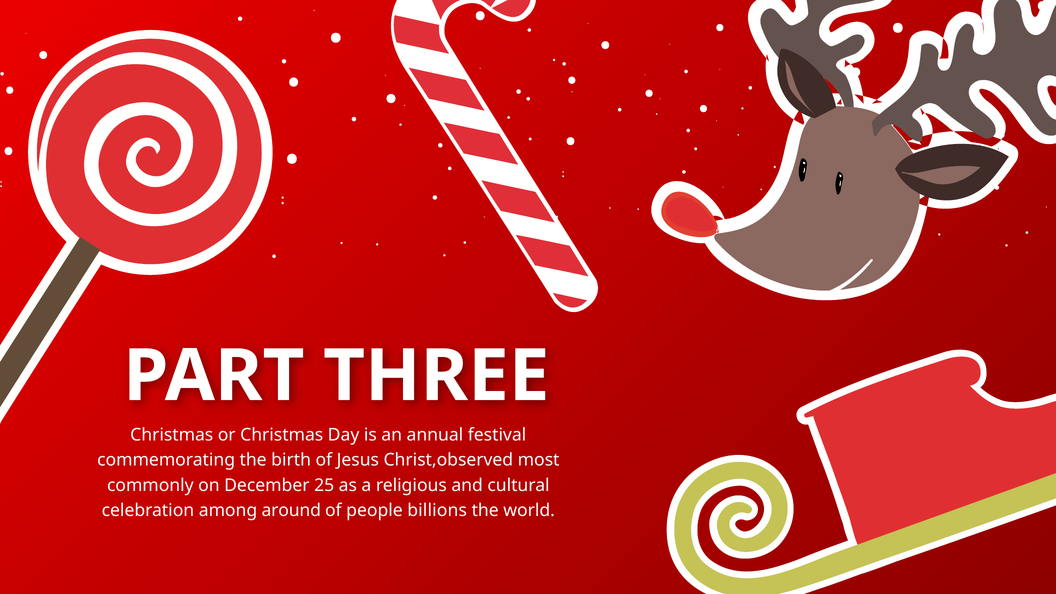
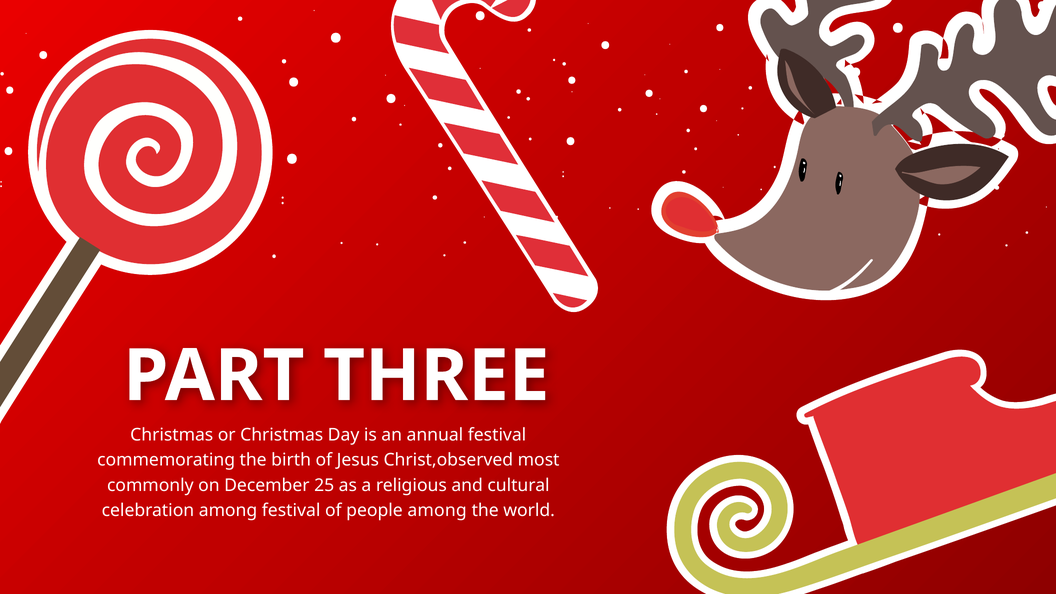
among around: around -> festival
people billions: billions -> among
